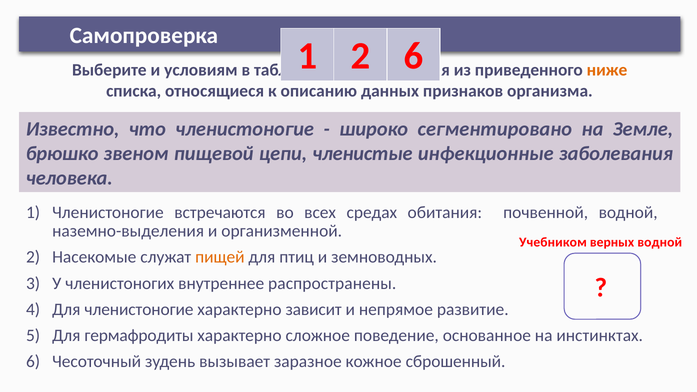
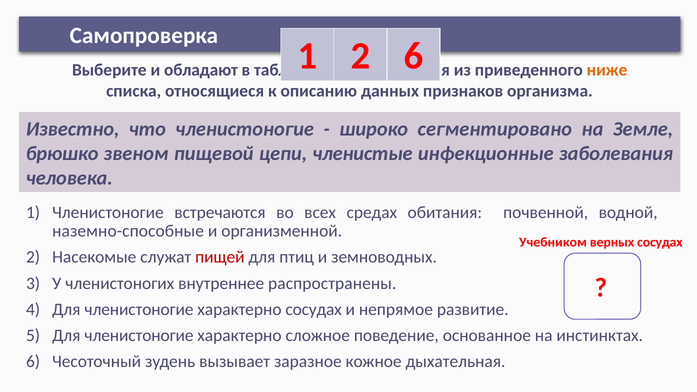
условиям: условиям -> обладают
наземно-выделения: наземно-выделения -> наземно-способные
верных водной: водной -> сосудах
пищей colour: orange -> red
характерно зависит: зависит -> сосудах
гермафродиты at (139, 336): гермафродиты -> членистоногие
сброшенный: сброшенный -> дыхательная
